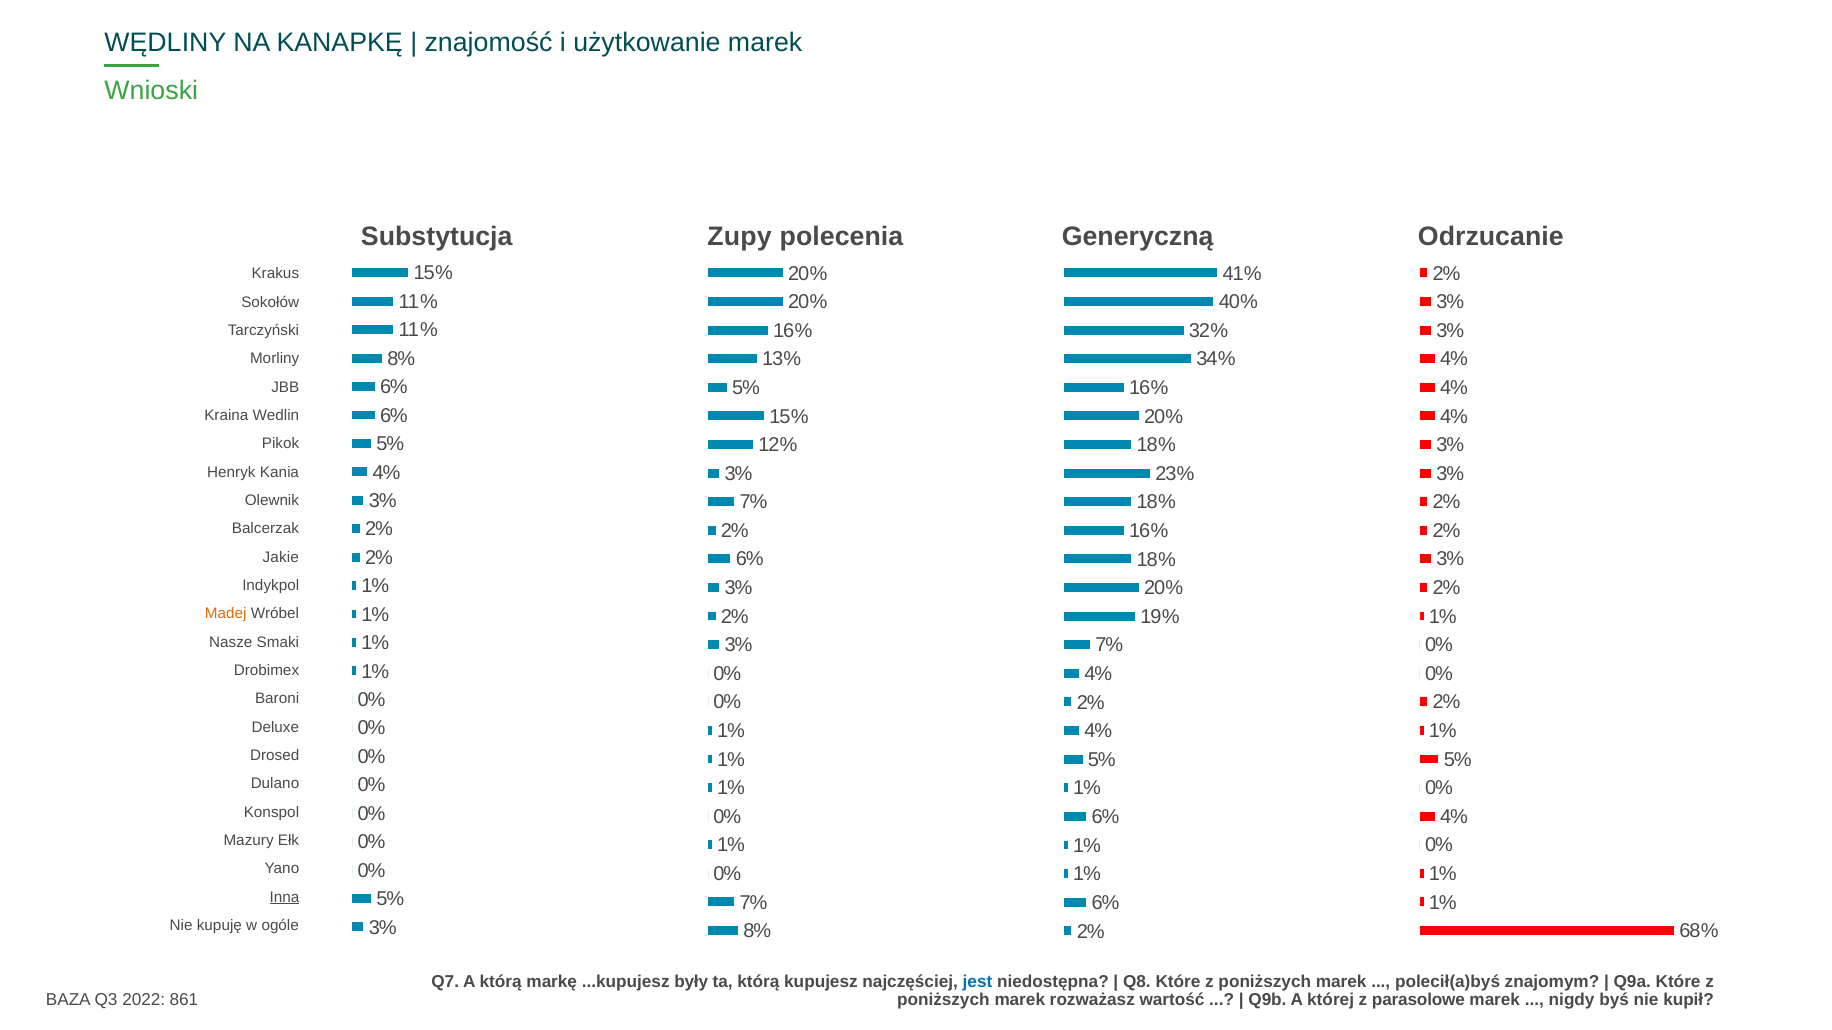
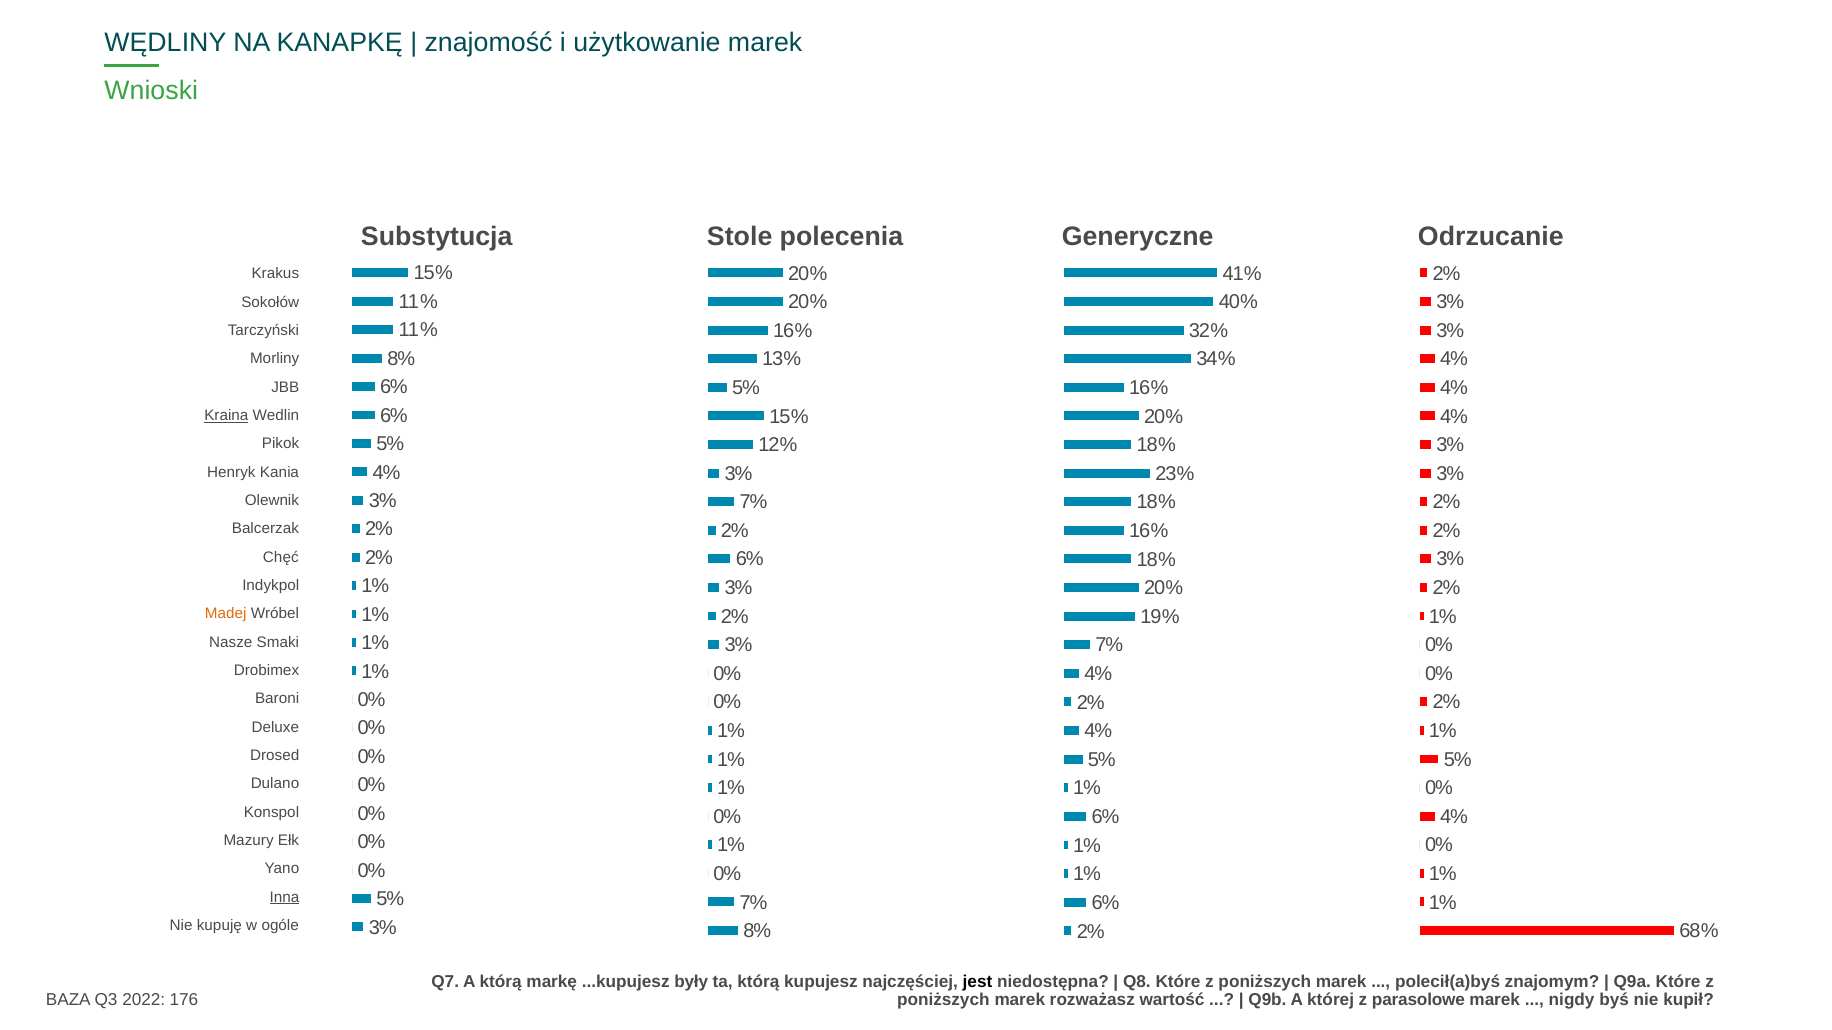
Zupy: Zupy -> Stole
Generyczną: Generyczną -> Generyczne
Kraina underline: none -> present
Jakie: Jakie -> Chęć
jest colour: blue -> black
861: 861 -> 176
